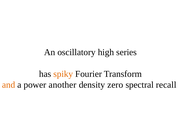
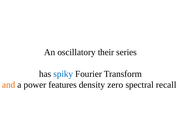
high: high -> their
spiky colour: orange -> blue
another: another -> features
